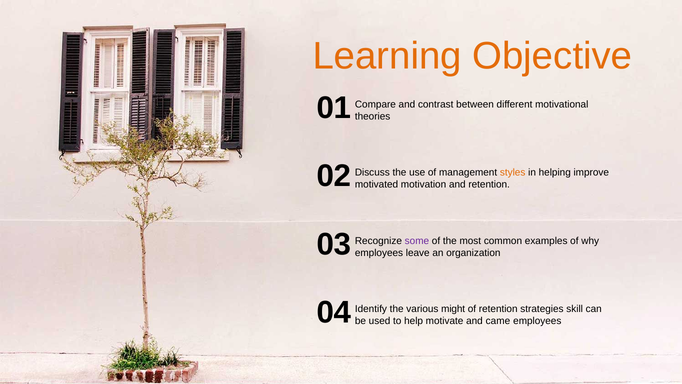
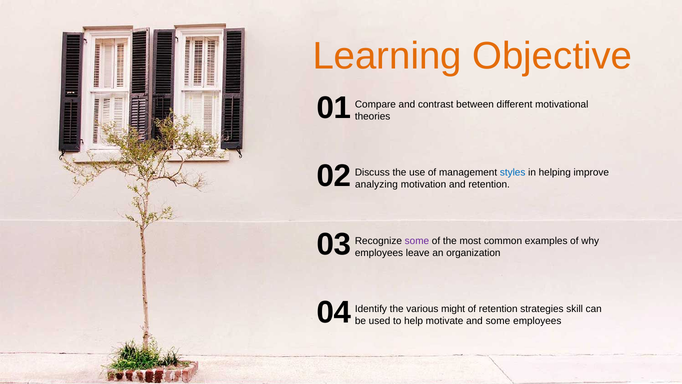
styles colour: orange -> blue
motivated: motivated -> analyzing
and came: came -> some
